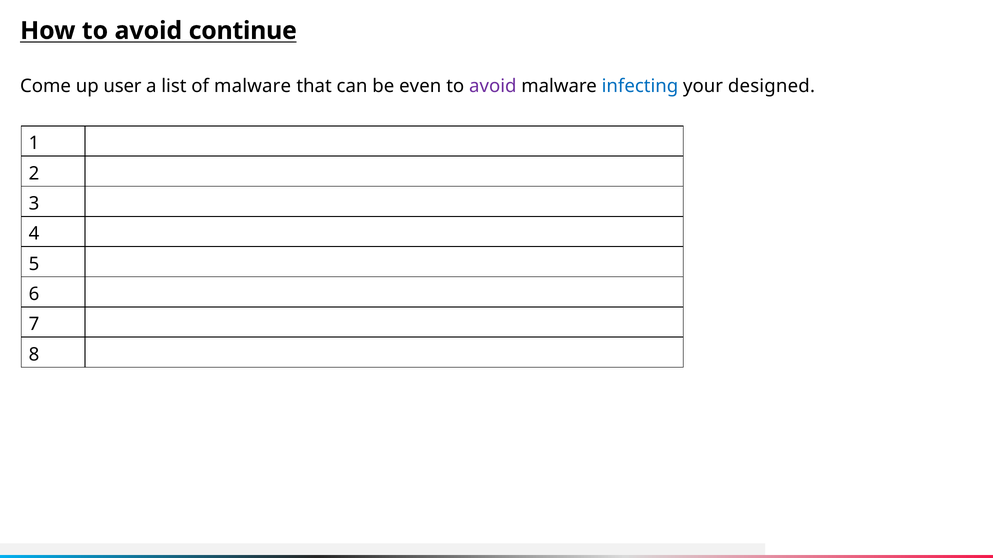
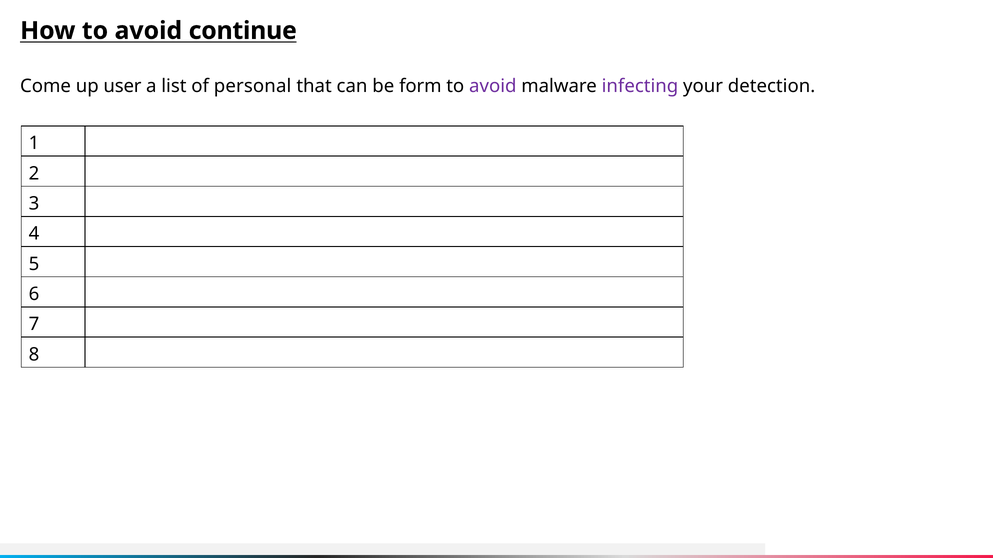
of malware: malware -> personal
even: even -> form
infecting colour: blue -> purple
designed: designed -> detection
